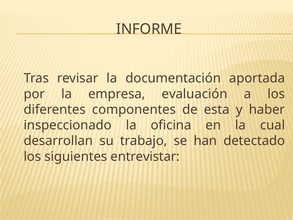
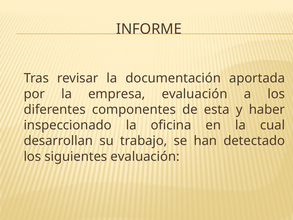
siguientes entrevistar: entrevistar -> evaluación
